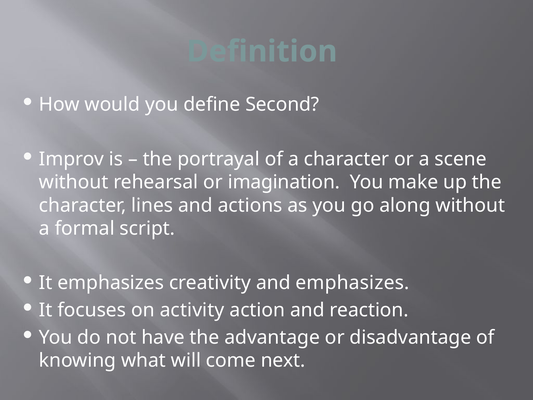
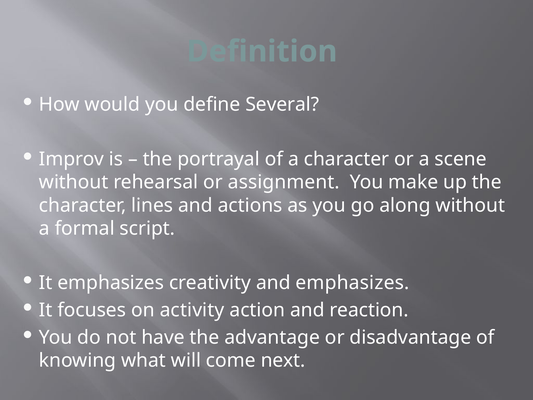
Second: Second -> Several
imagination: imagination -> assignment
